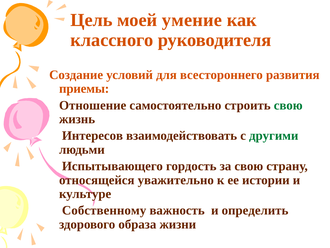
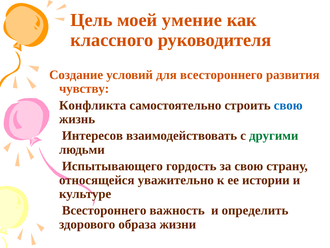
приемы: приемы -> чувству
Отношение: Отношение -> Конфликта
свою at (288, 105) colour: green -> blue
Собственному at (104, 210): Собственному -> Всестороннего
